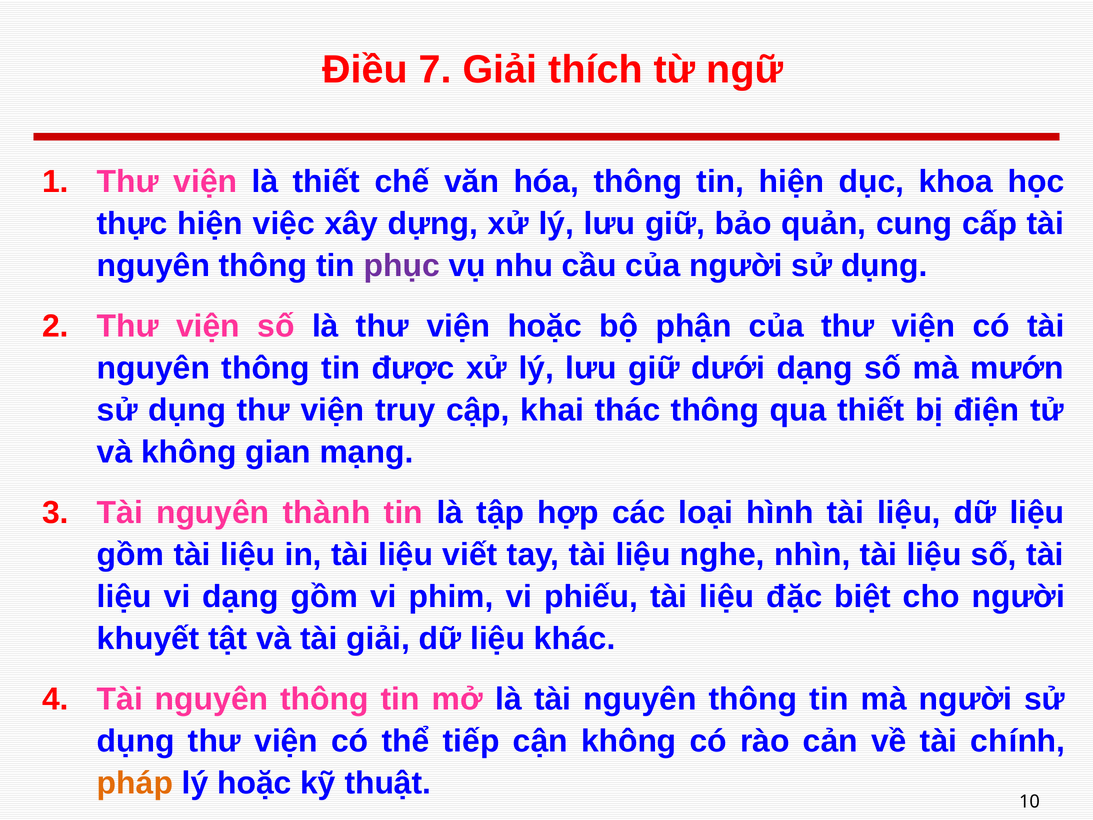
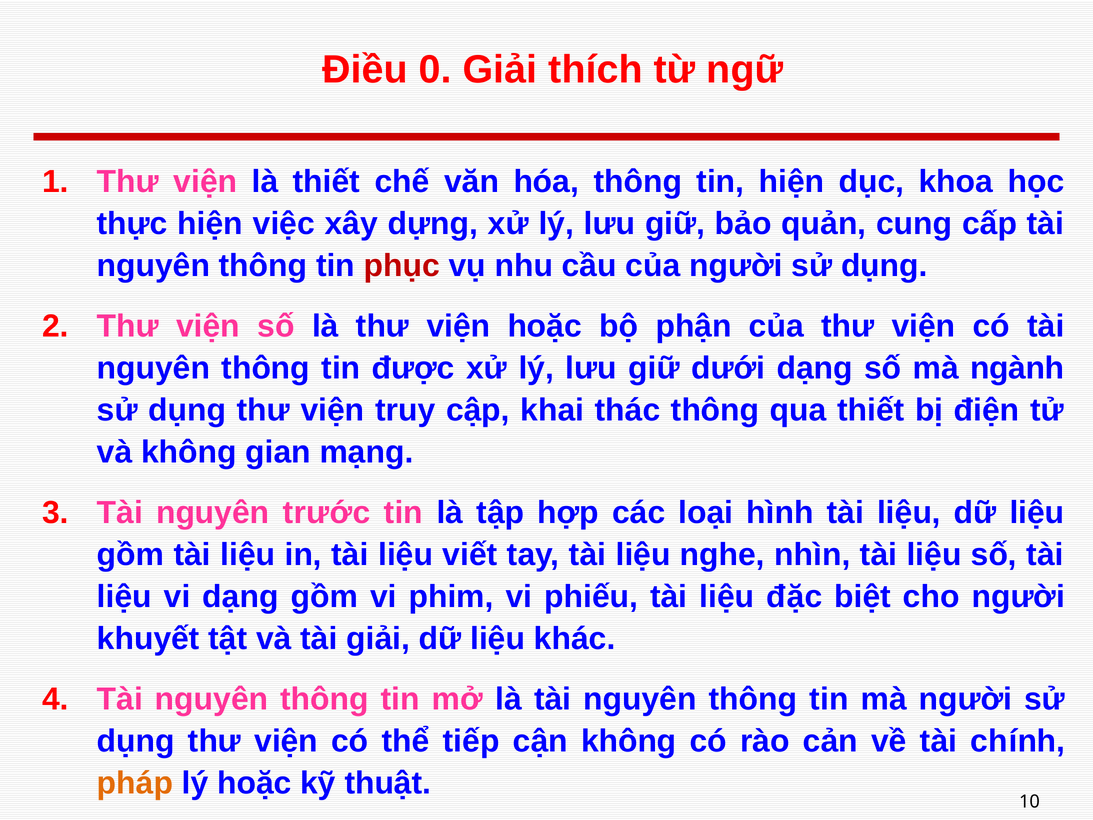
7: 7 -> 0
phục colour: purple -> red
mướn: mướn -> ngành
thành: thành -> trước
